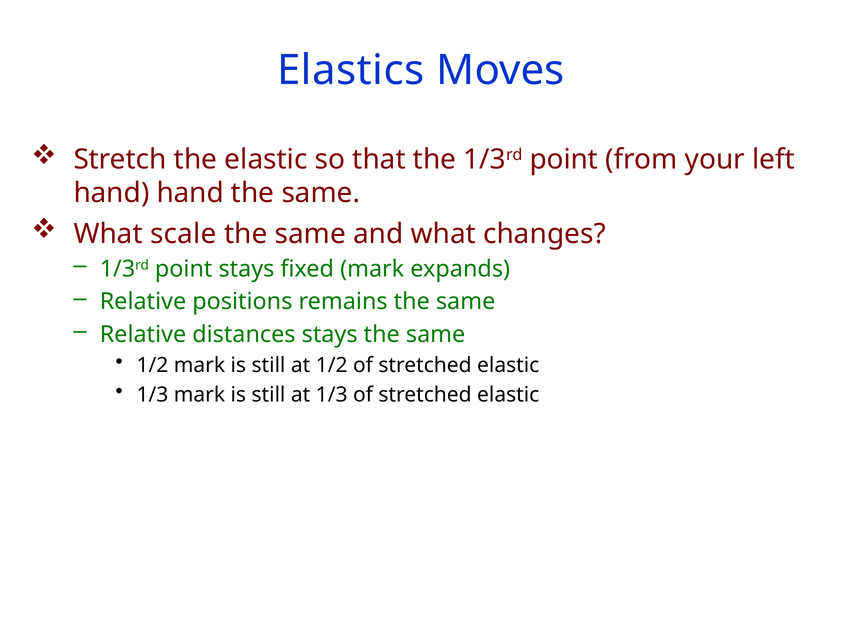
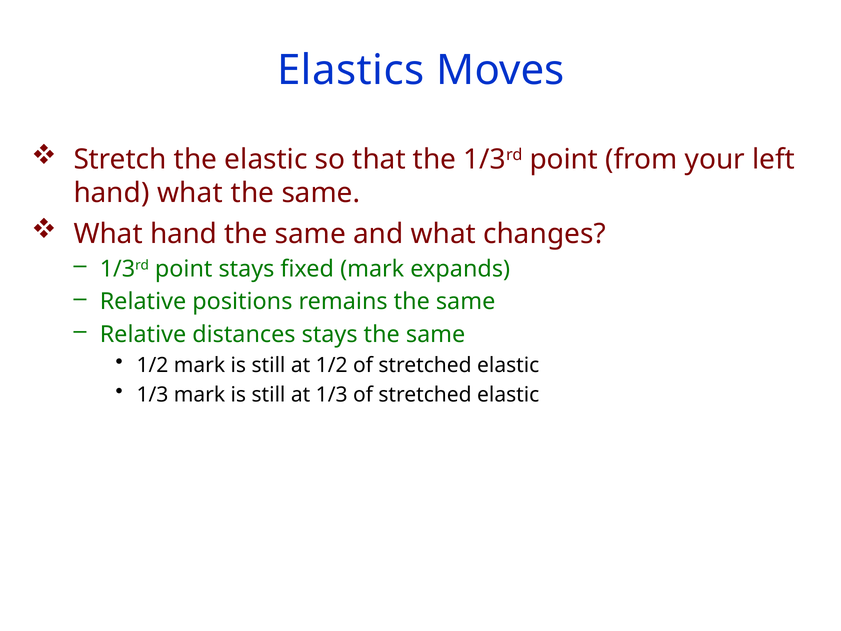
hand hand: hand -> what
What scale: scale -> hand
